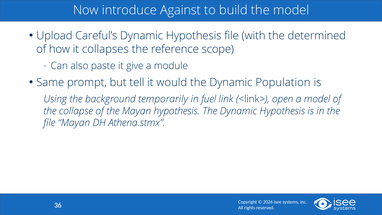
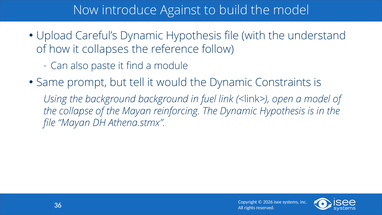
determined: determined -> understand
scope: scope -> follow
give: give -> find
Population: Population -> Constraints
background temporarily: temporarily -> background
Mayan hypothesis: hypothesis -> reinforcing
